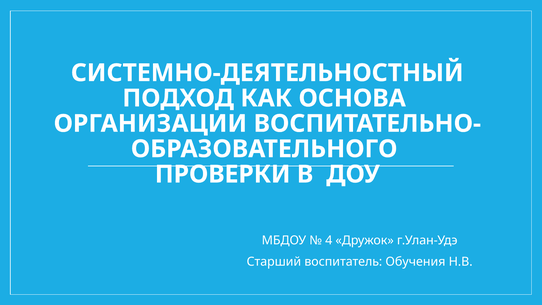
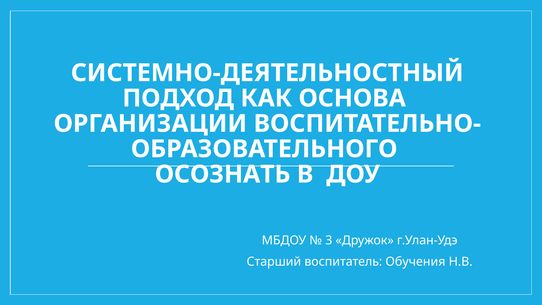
ПРОВЕРКИ: ПРОВЕРКИ -> ОСОЗНАТЬ
4: 4 -> 3
